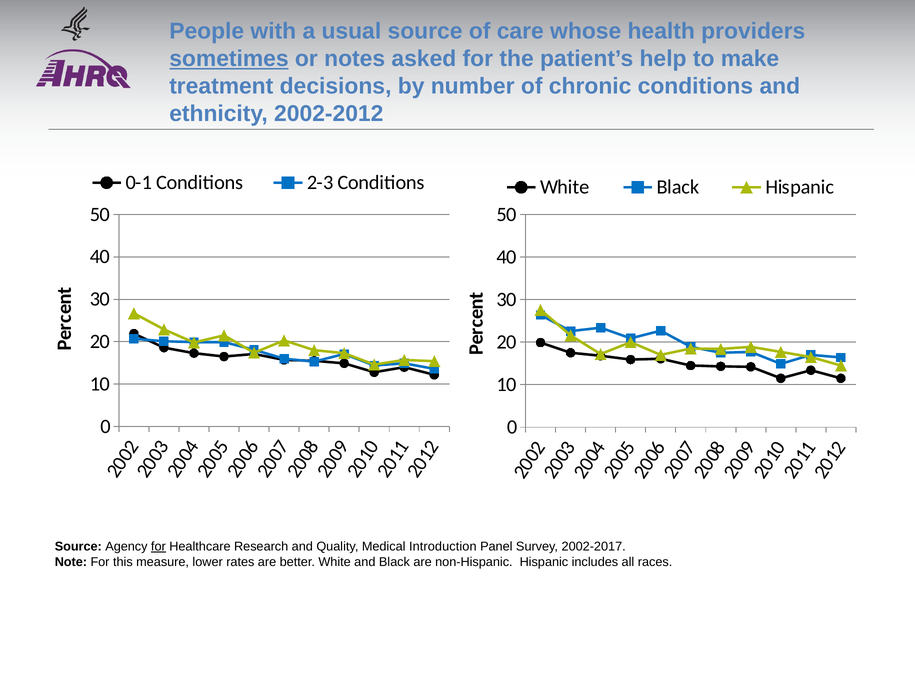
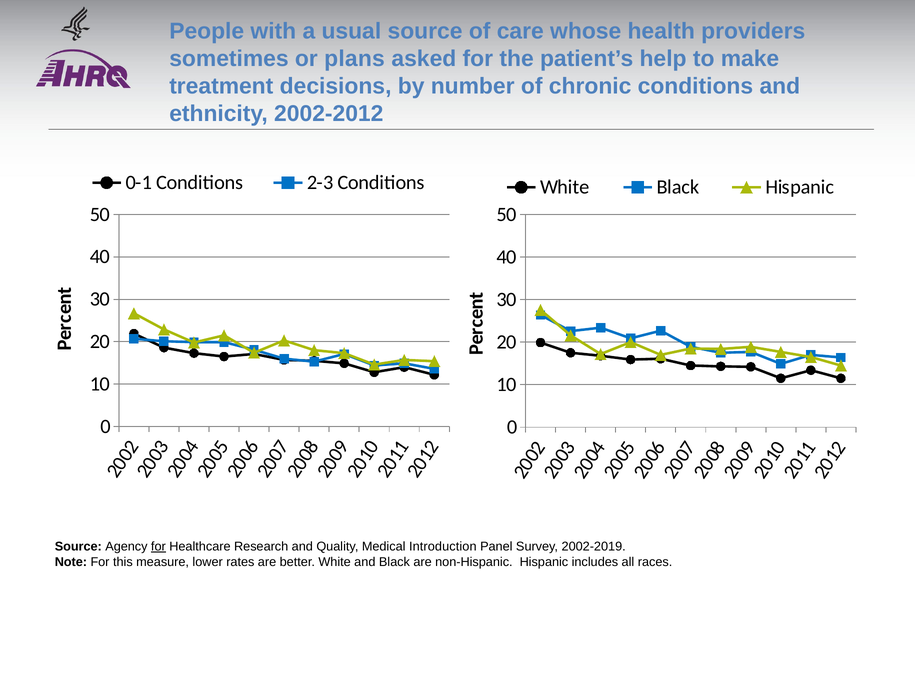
sometimes underline: present -> none
notes: notes -> plans
2002-2017: 2002-2017 -> 2002-2019
